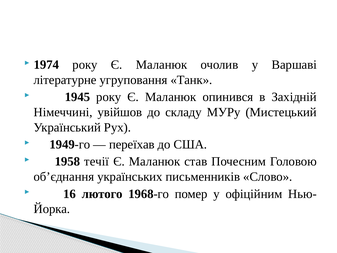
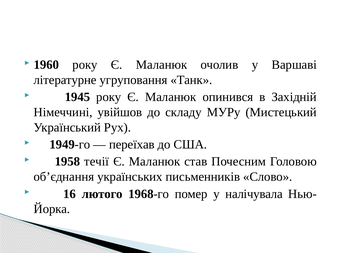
1974: 1974 -> 1960
офіційним: офіційним -> налічувала
